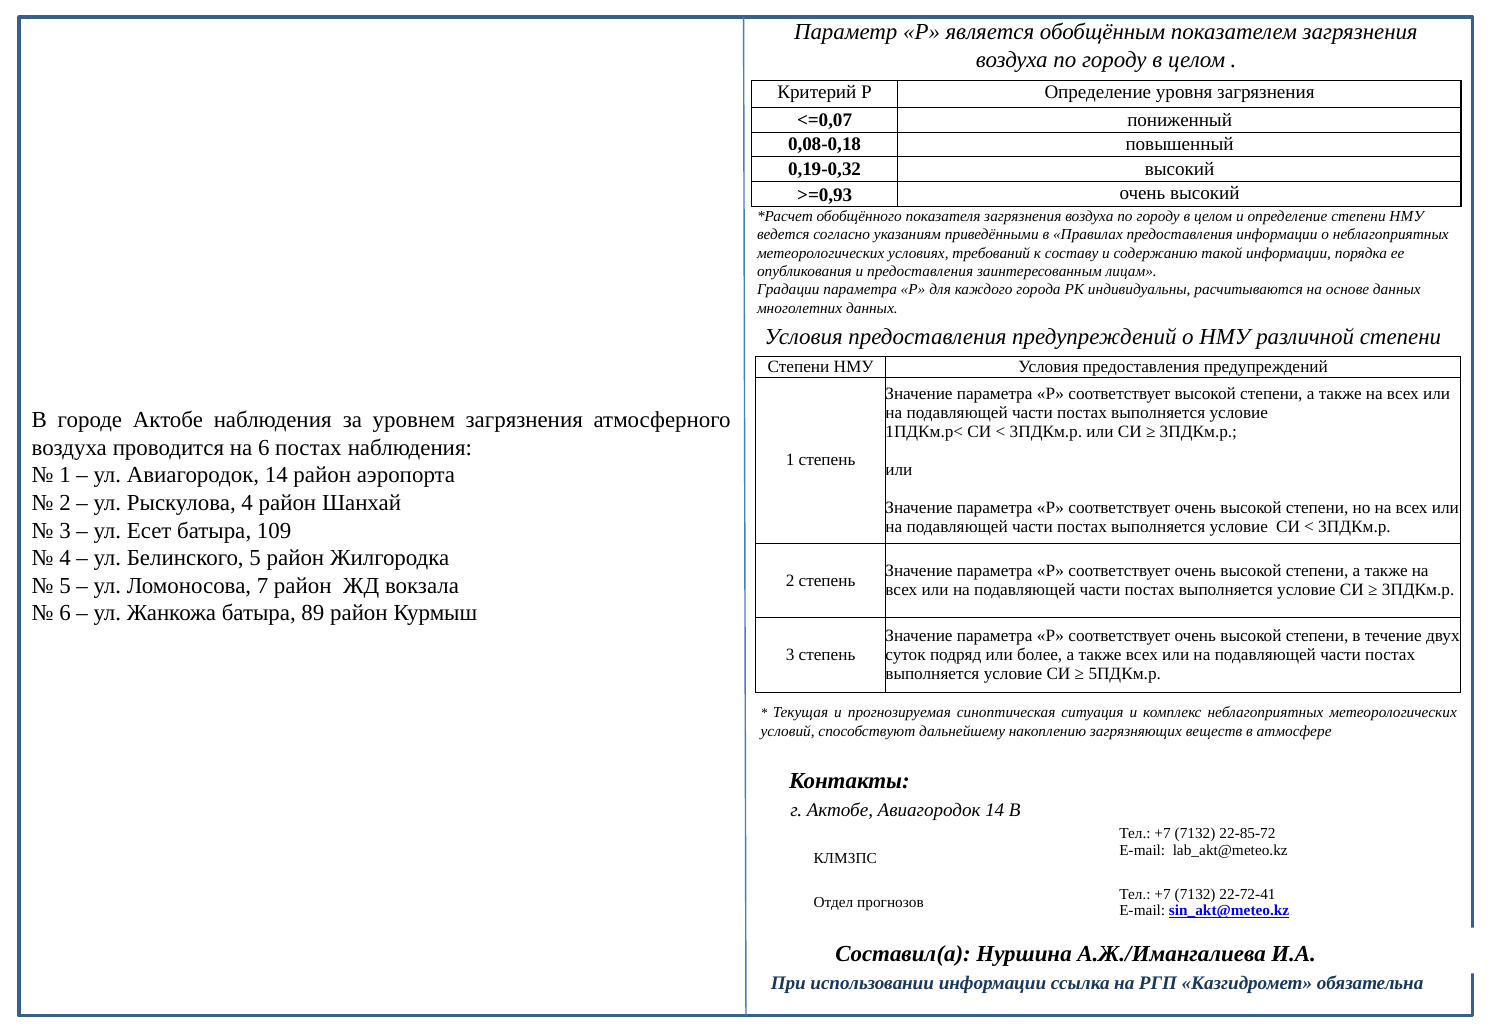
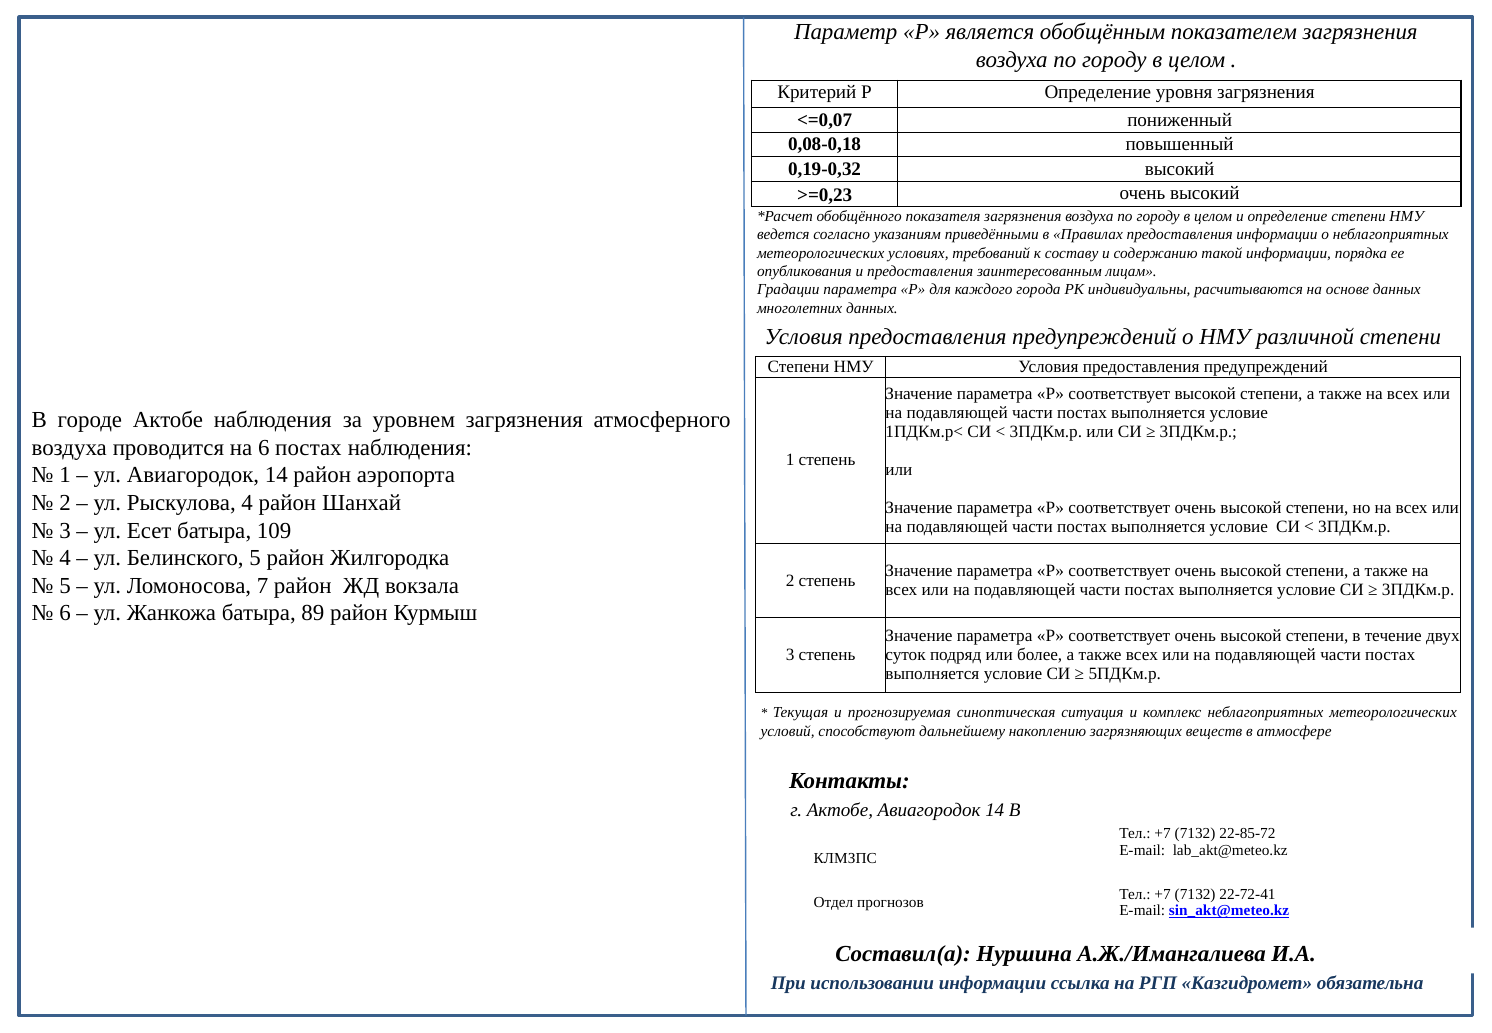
>=0,93: >=0,93 -> >=0,23
